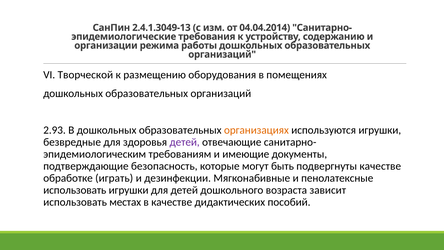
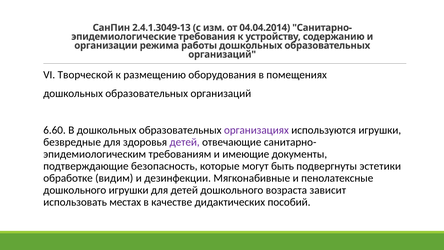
2.93: 2.93 -> 6.60
организациях colour: orange -> purple
подвергнуты качестве: качестве -> эстетики
играть: играть -> видим
использовать at (75, 190): использовать -> дошкольного
